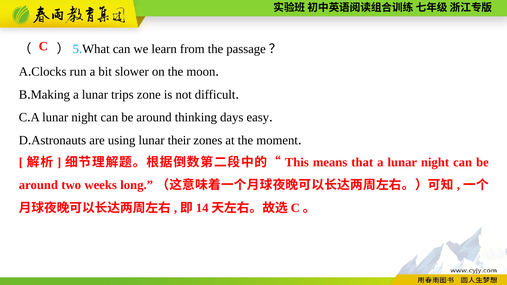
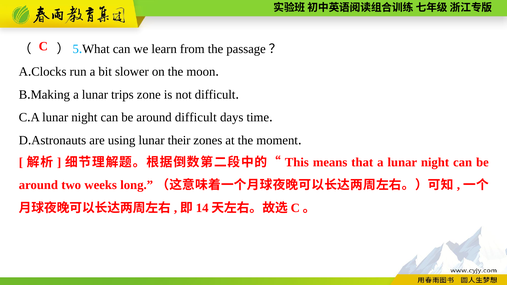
around thinking: thinking -> difficult
easy: easy -> time
